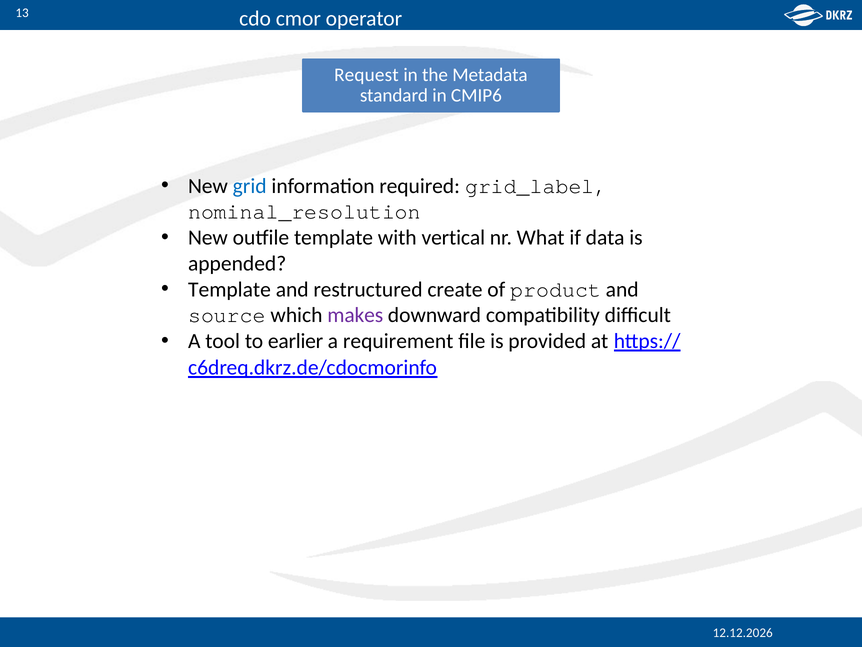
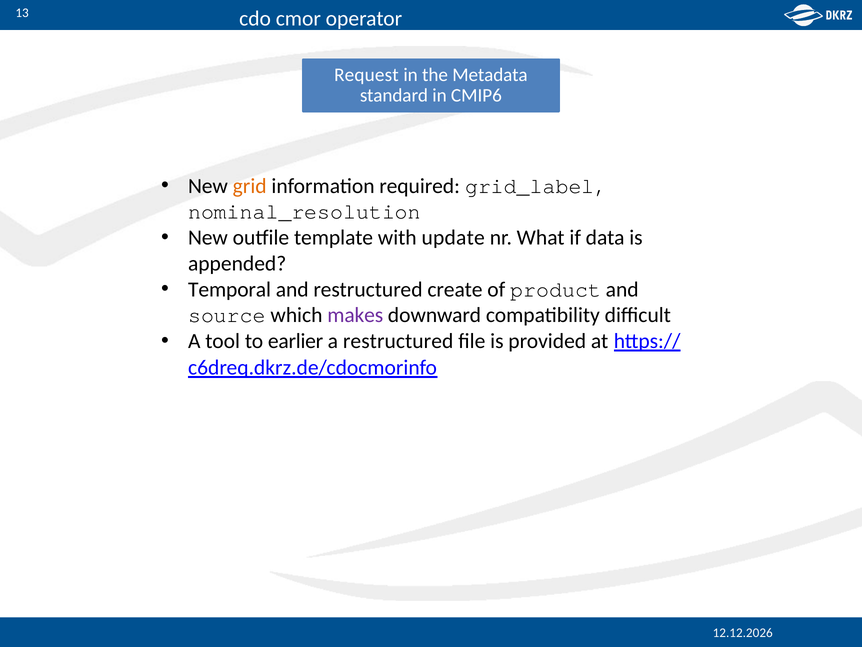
grid colour: blue -> orange
vertical: vertical -> update
Template at (229, 289): Template -> Temporal
a requirement: requirement -> restructured
